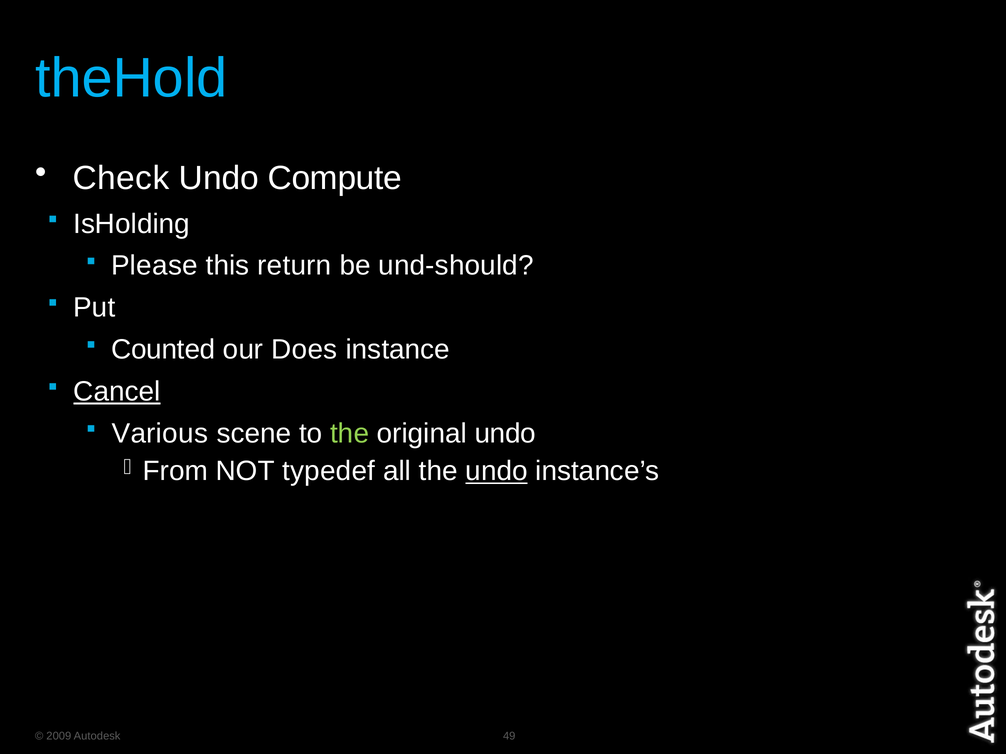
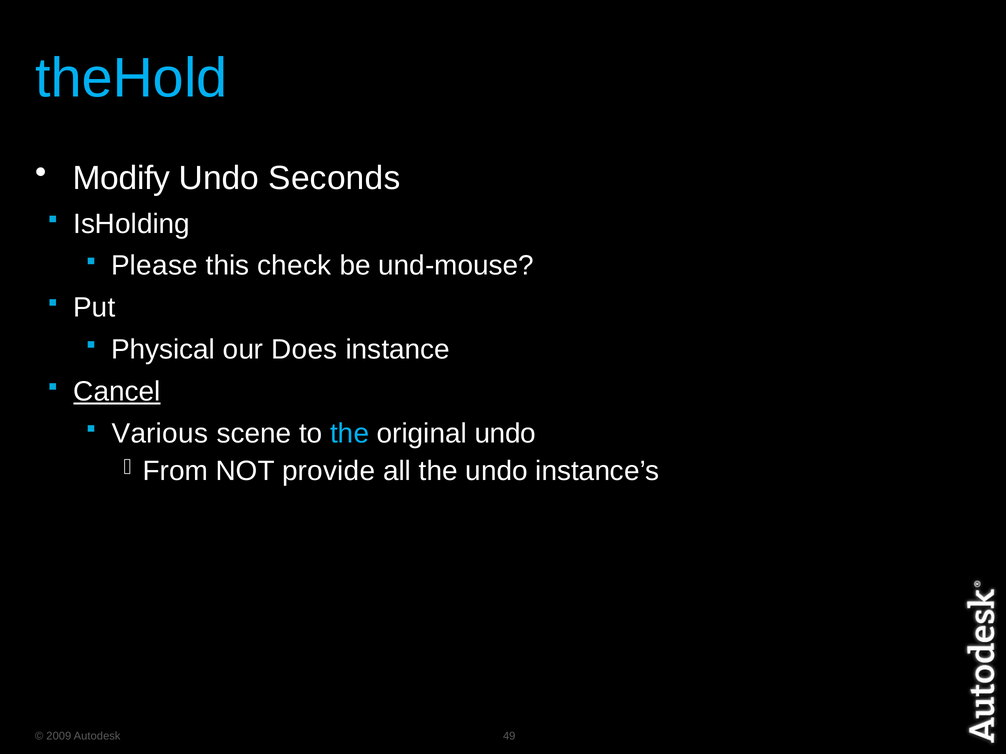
Check: Check -> Modify
Compute: Compute -> Seconds
return: return -> check
und-should: und-should -> und-mouse
Counted: Counted -> Physical
the at (350, 434) colour: light green -> light blue
typedef: typedef -> provide
undo at (497, 471) underline: present -> none
